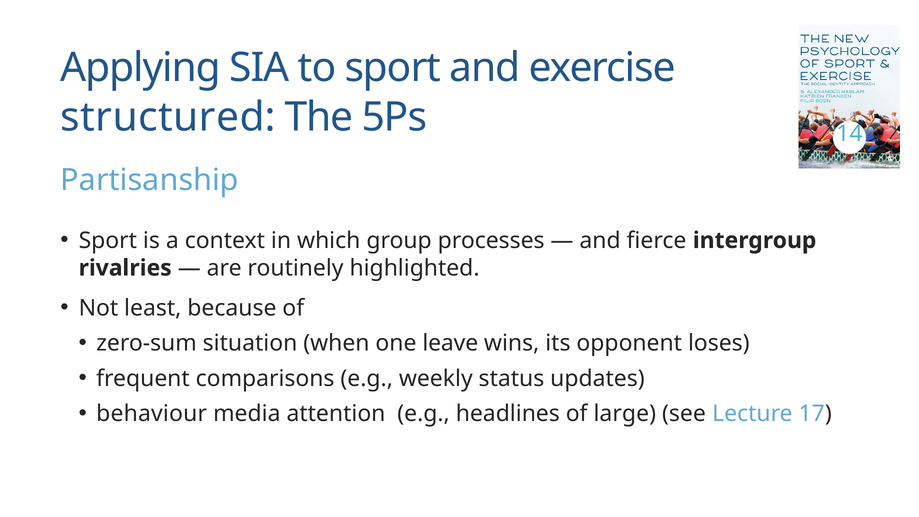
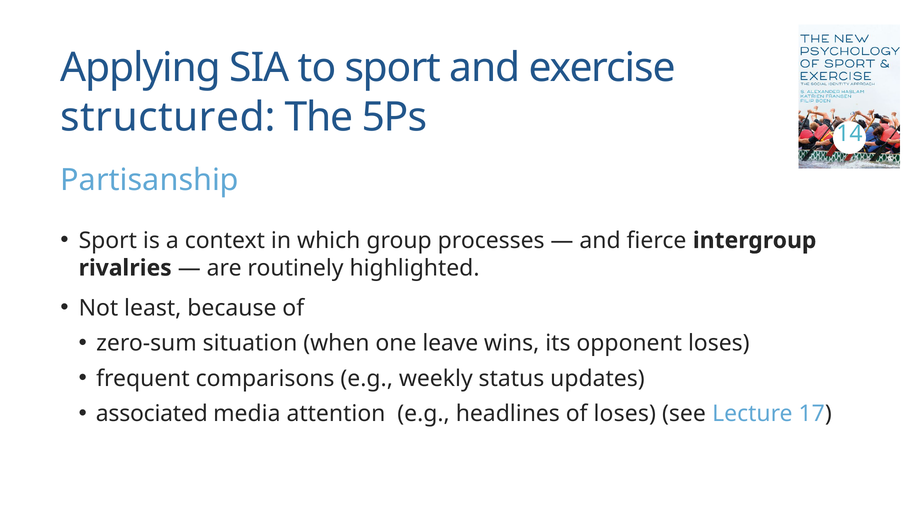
behaviour: behaviour -> associated
of large: large -> loses
